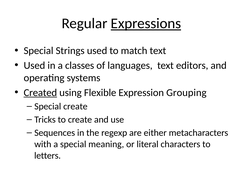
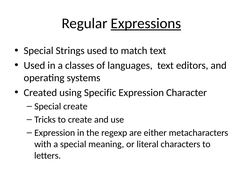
Created underline: present -> none
Flexible: Flexible -> Specific
Grouping: Grouping -> Character
Sequences at (55, 133): Sequences -> Expression
